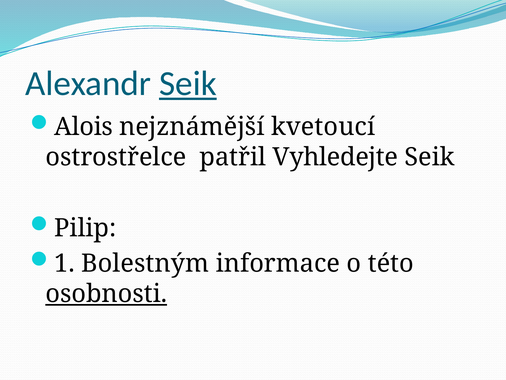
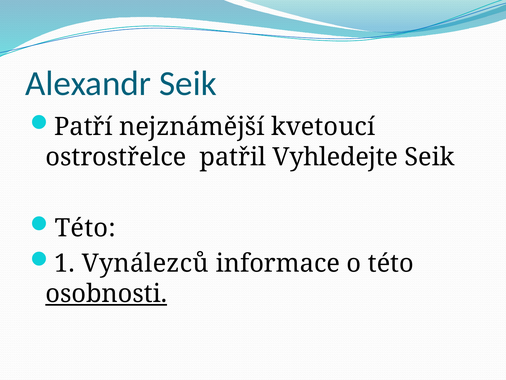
Seik at (188, 84) underline: present -> none
Alois: Alois -> Patří
Pilip at (85, 228): Pilip -> Této
Bolestným: Bolestným -> Vynálezců
